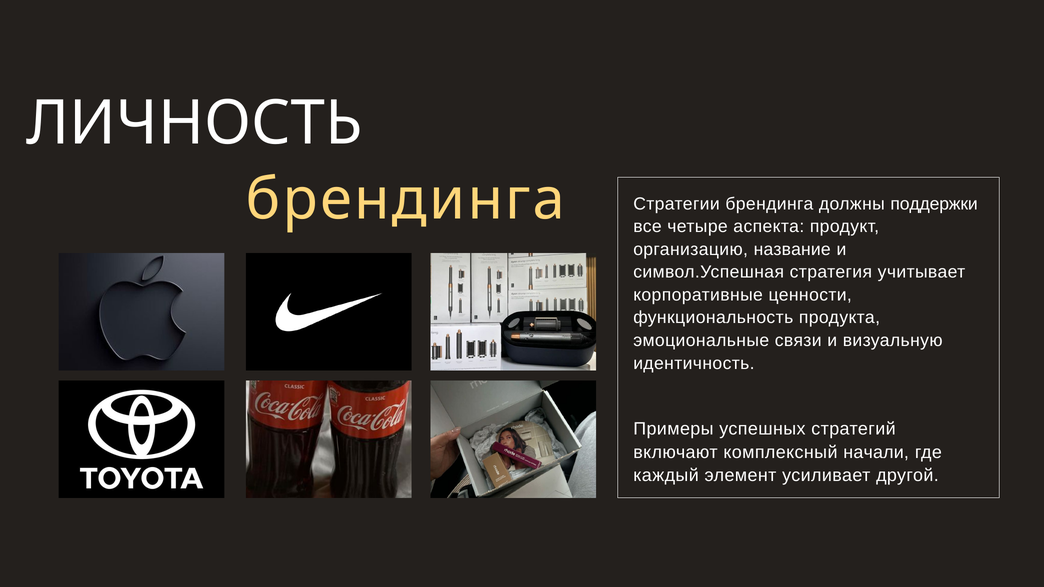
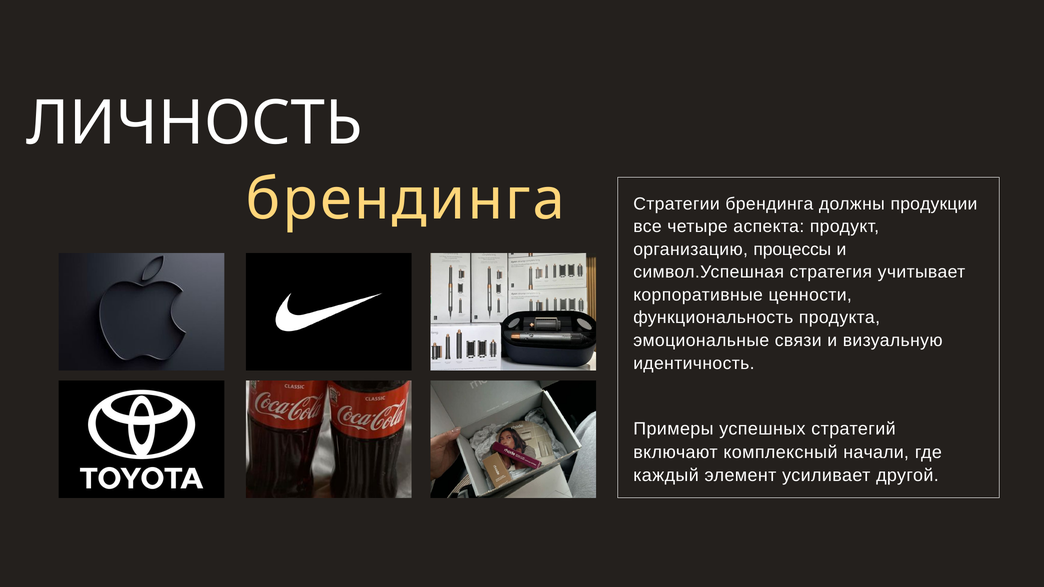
поддержки: поддержки -> продукции
название: название -> процессы
